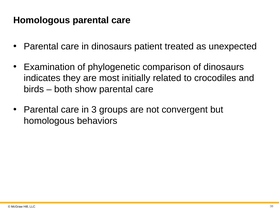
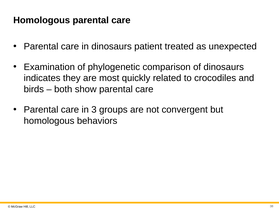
initially: initially -> quickly
